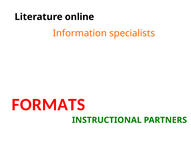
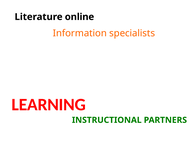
FORMATS: FORMATS -> LEARNING
